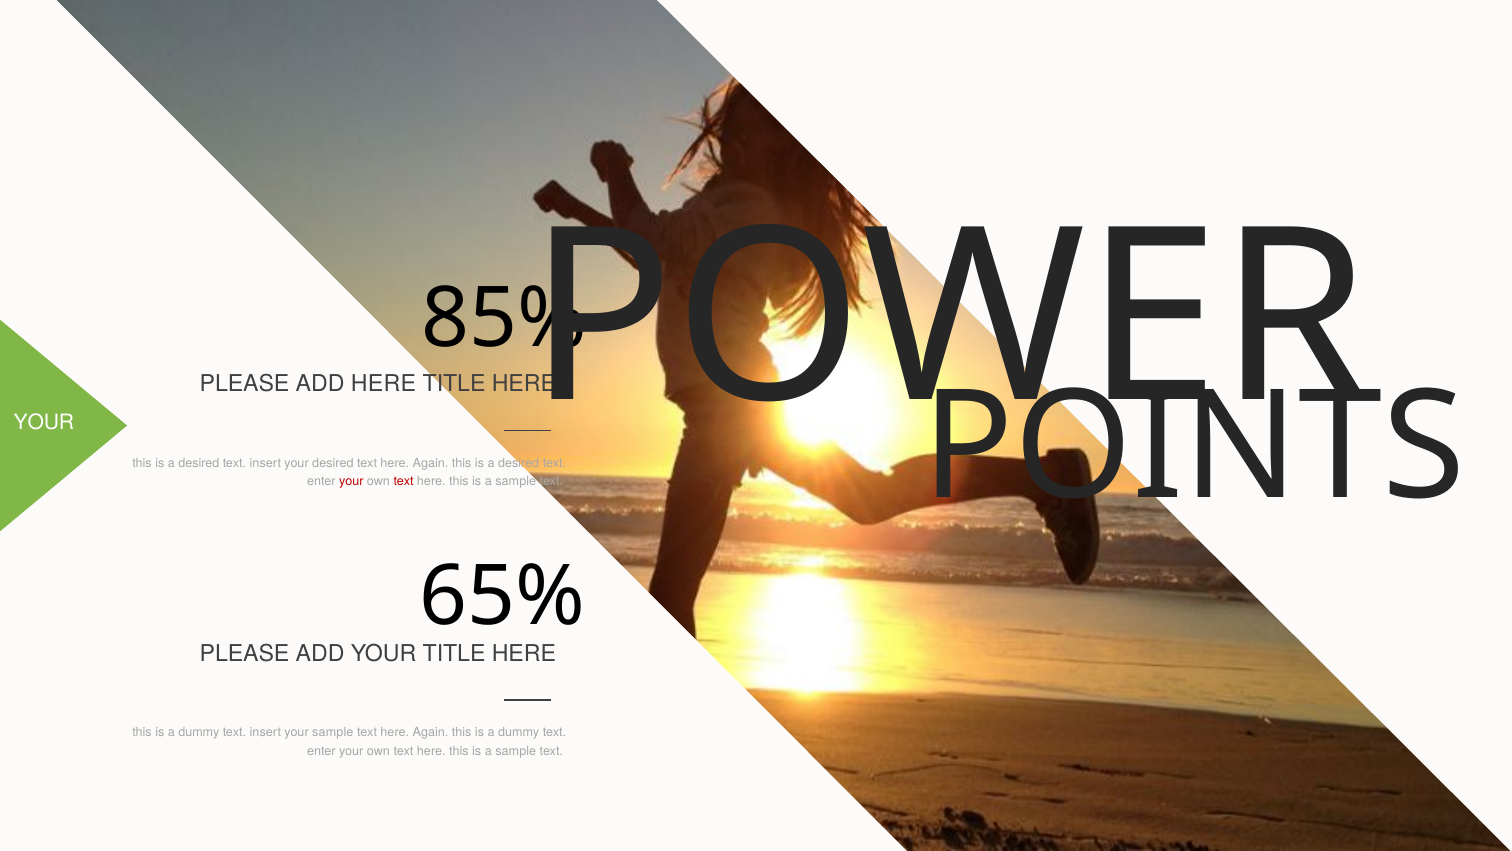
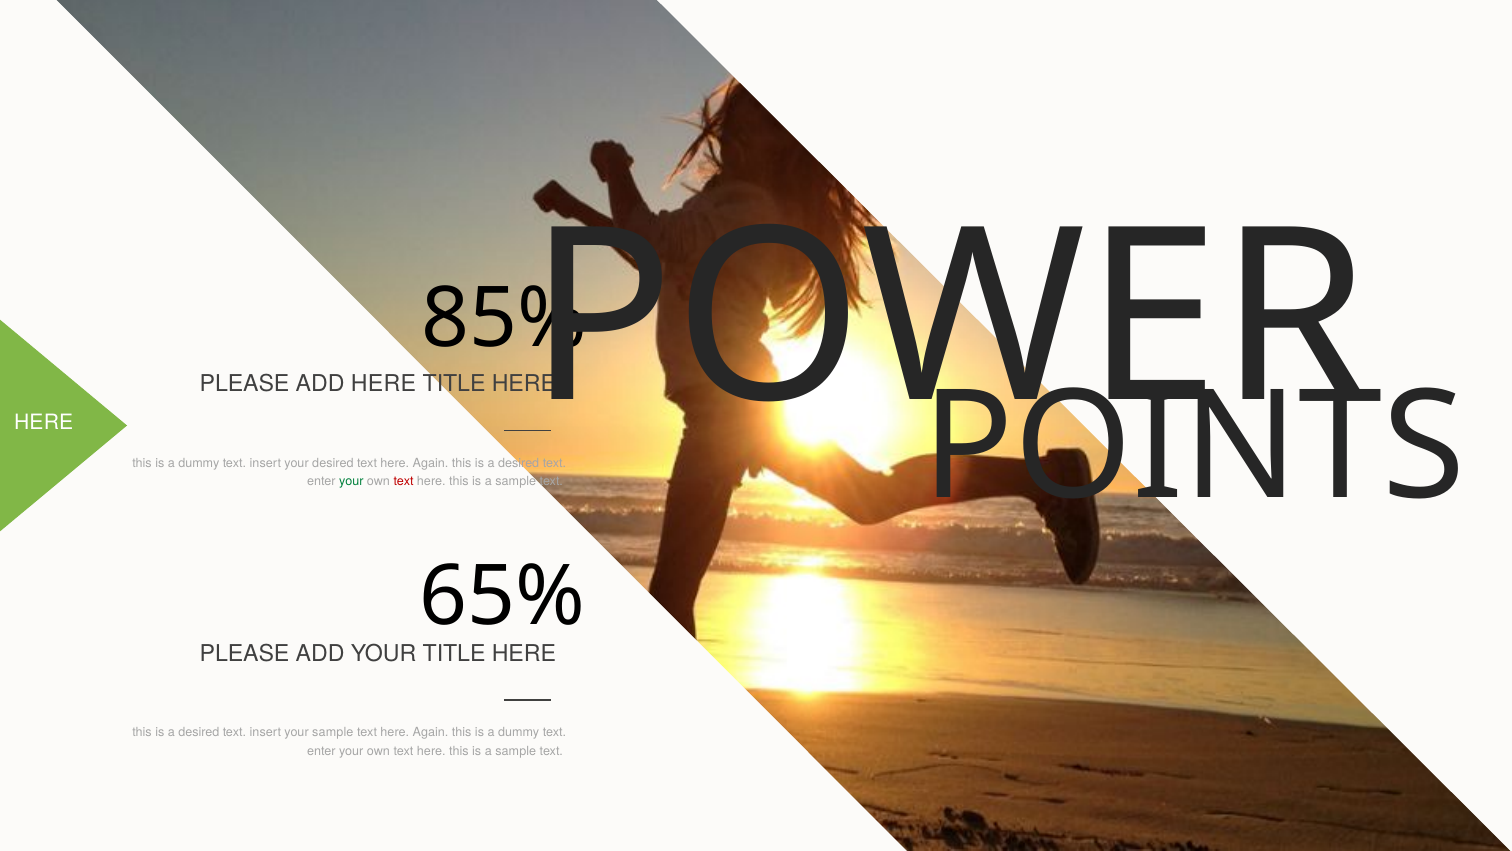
YOUR at (44, 422): YOUR -> HERE
desired at (199, 463): desired -> dummy
your at (351, 481) colour: red -> green
dummy at (199, 732): dummy -> desired
